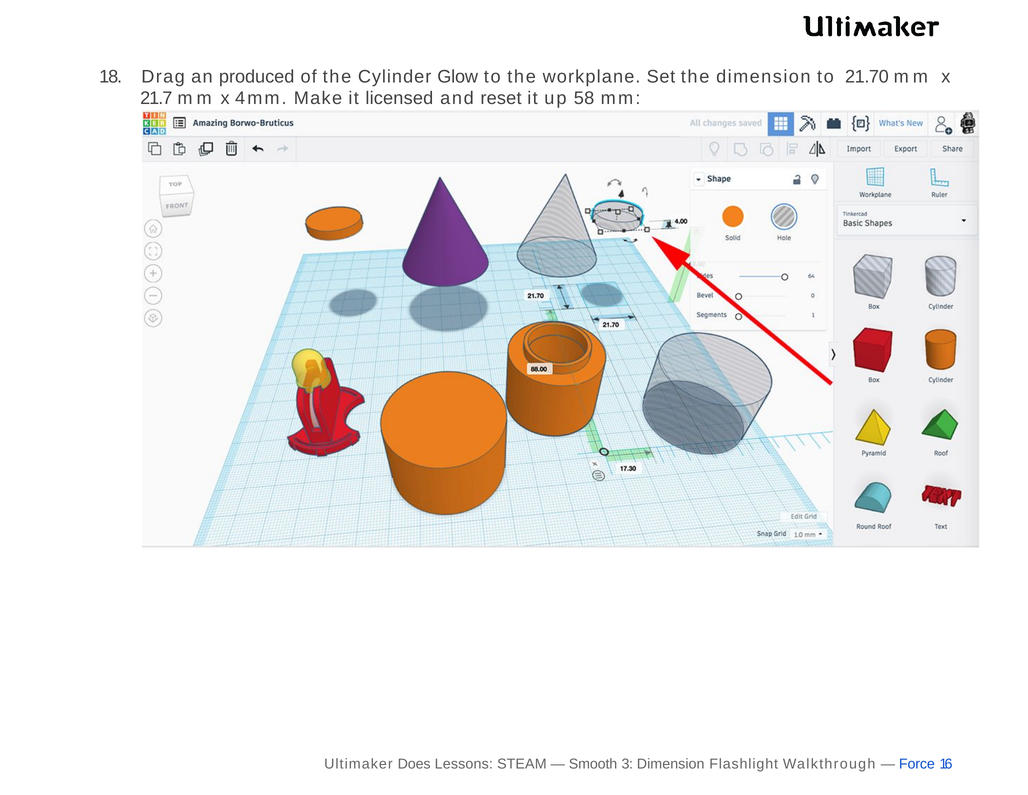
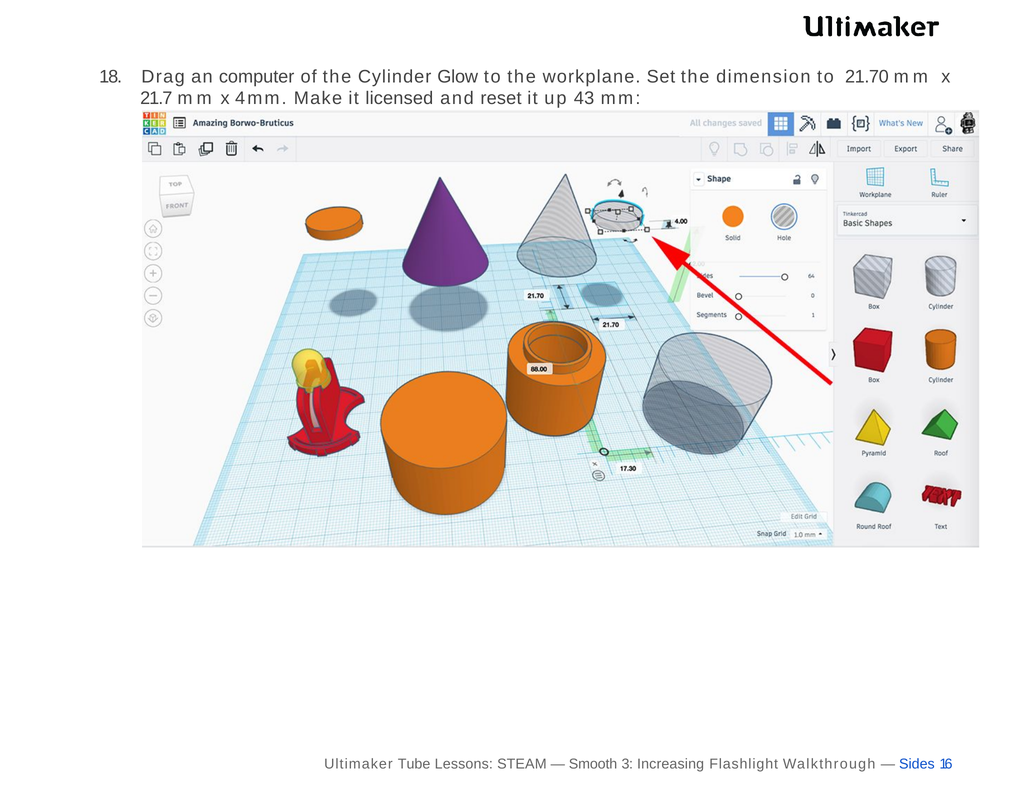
produced: produced -> computer
58: 58 -> 43
Does: Does -> Tube
3 Dimension: Dimension -> Increasing
Force: Force -> Sides
